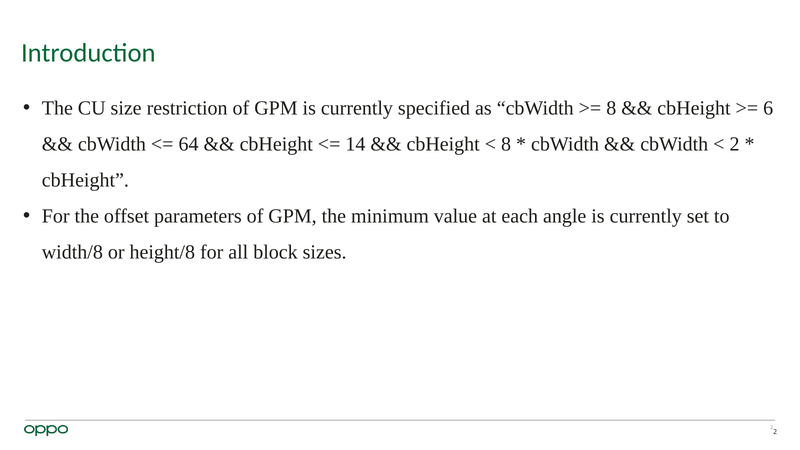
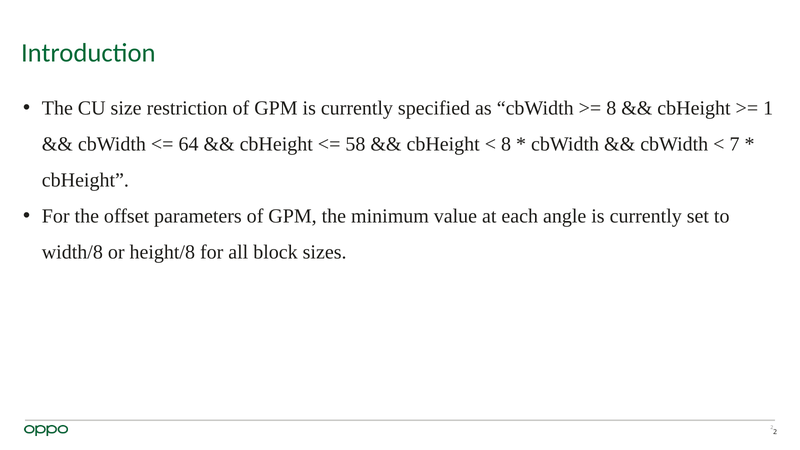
6: 6 -> 1
14: 14 -> 58
2 at (735, 144): 2 -> 7
